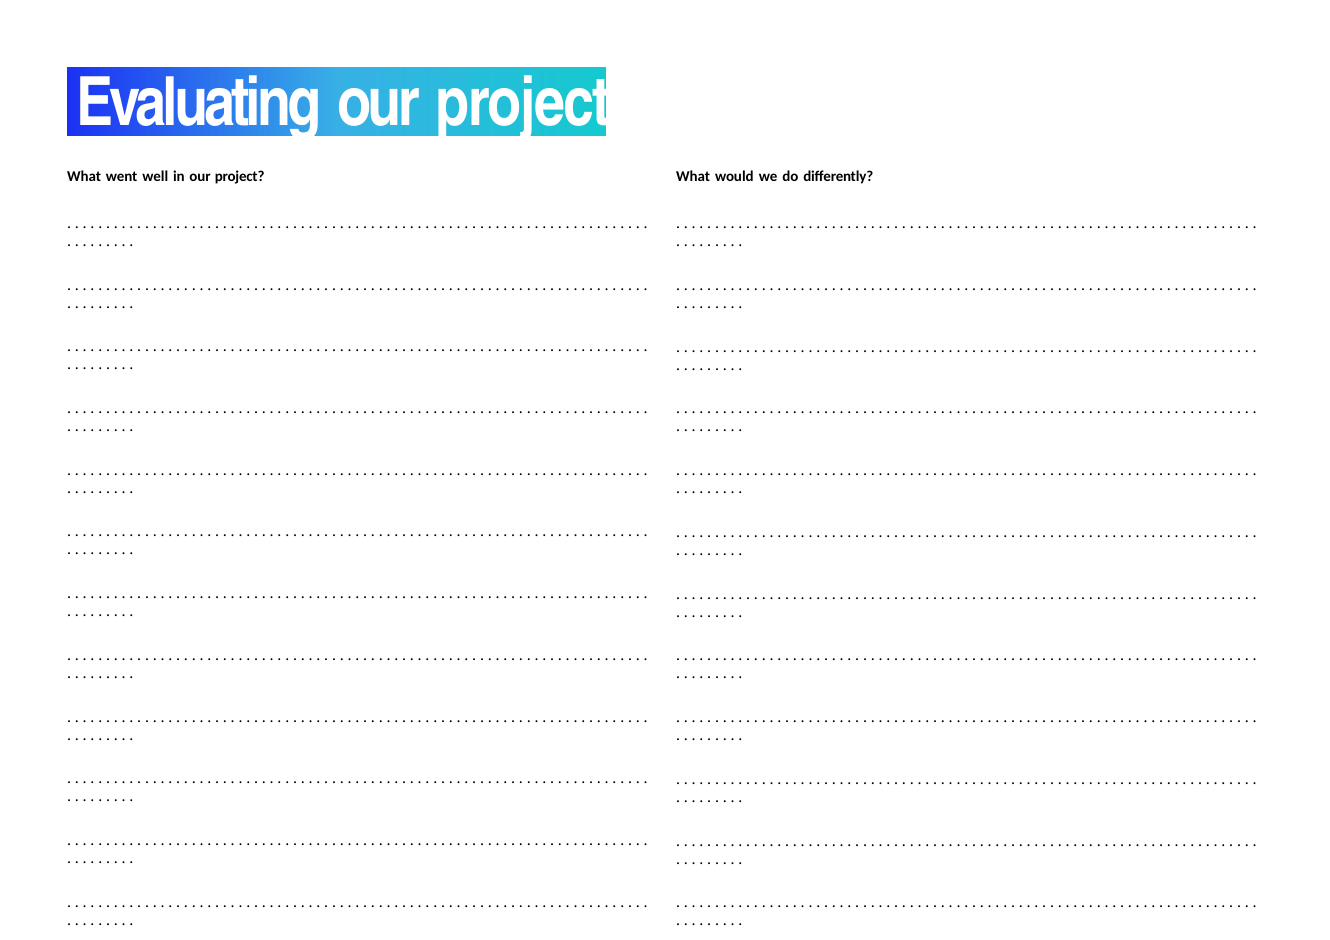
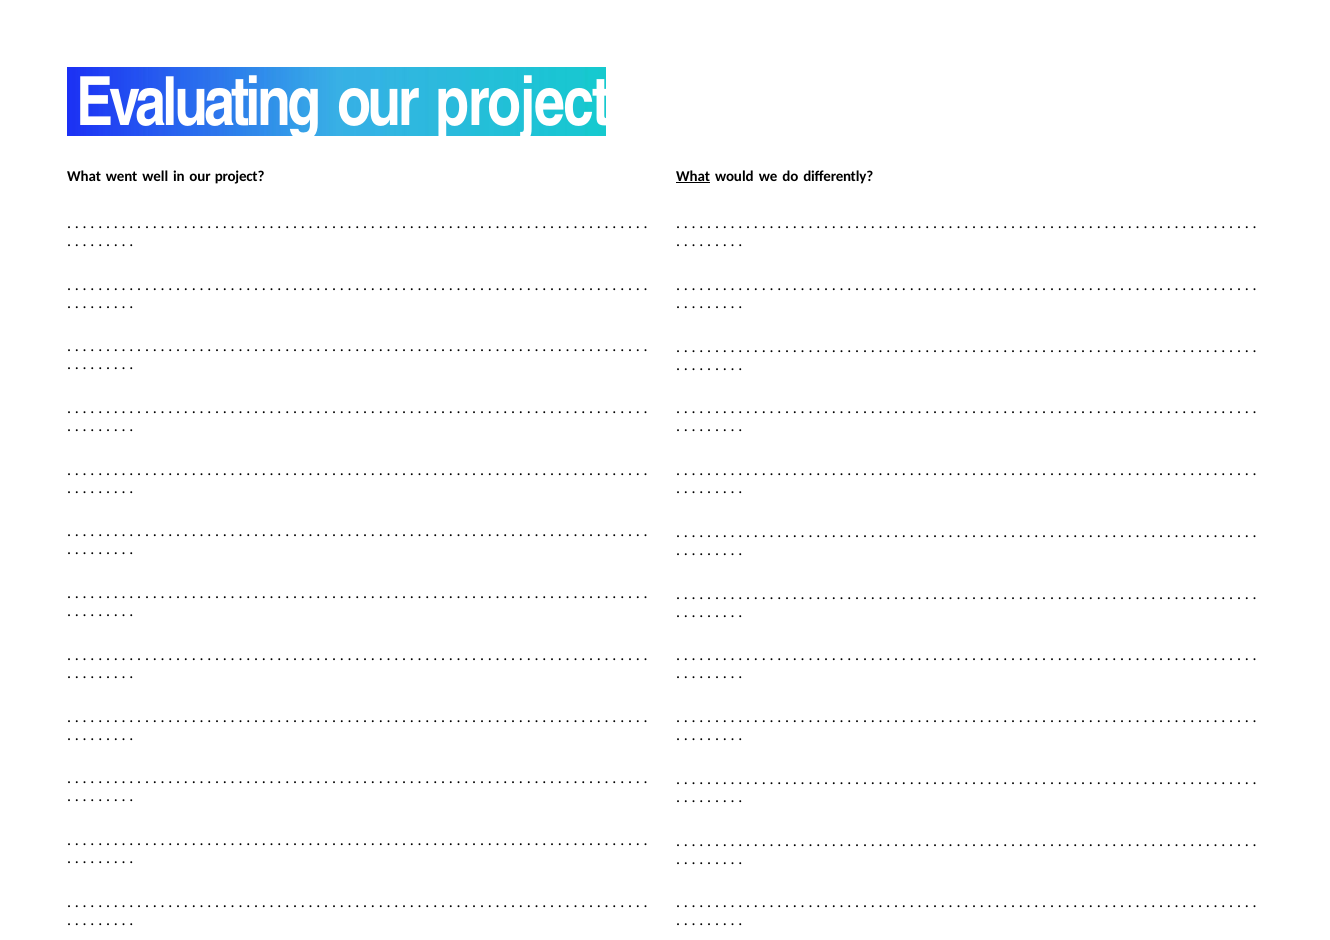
What at (693, 177) underline: none -> present
